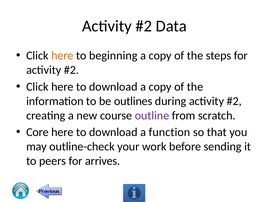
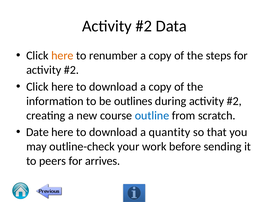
beginning: beginning -> renumber
outline colour: purple -> blue
Core: Core -> Date
function: function -> quantity
